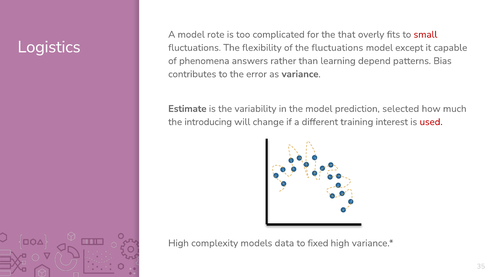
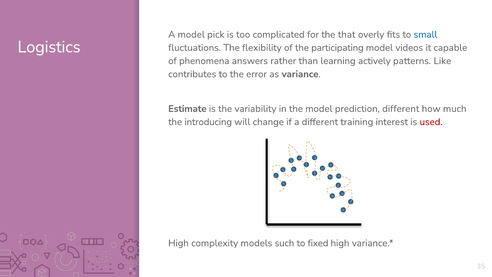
rote: rote -> pick
small colour: red -> blue
the fluctuations: fluctuations -> participating
except: except -> videos
depend: depend -> actively
Bias: Bias -> Like
prediction selected: selected -> different
data: data -> such
